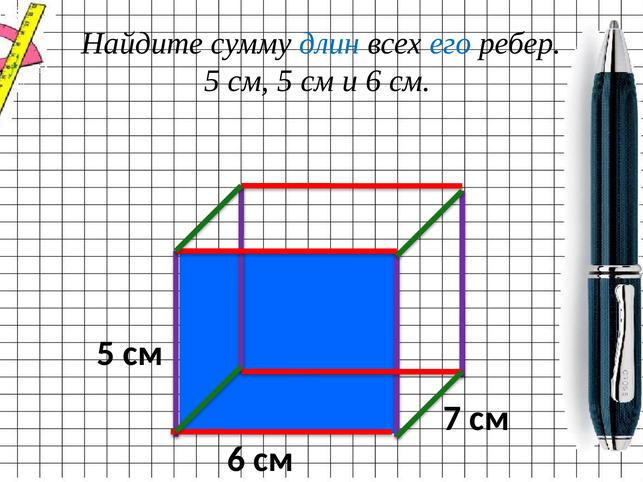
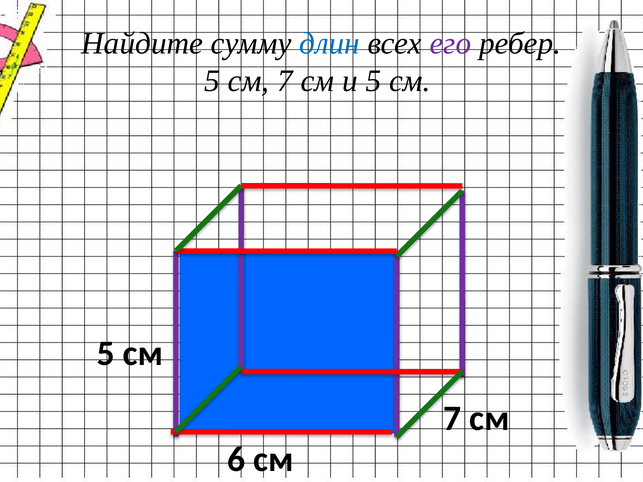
его colour: blue -> purple
5 см 5: 5 -> 7
и 6: 6 -> 5
